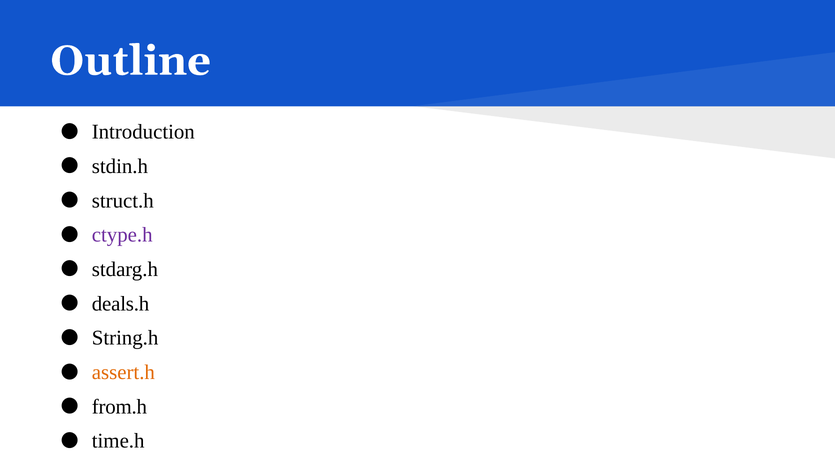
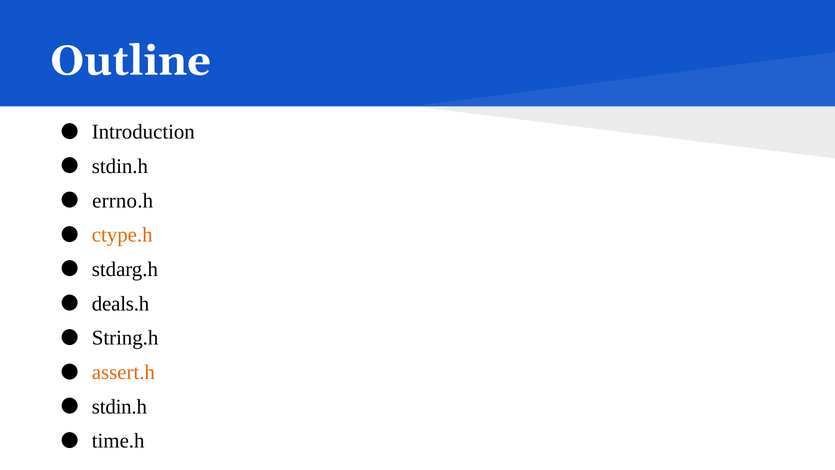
struct.h: struct.h -> errno.h
ctype.h colour: purple -> orange
from.h at (119, 407): from.h -> stdin.h
